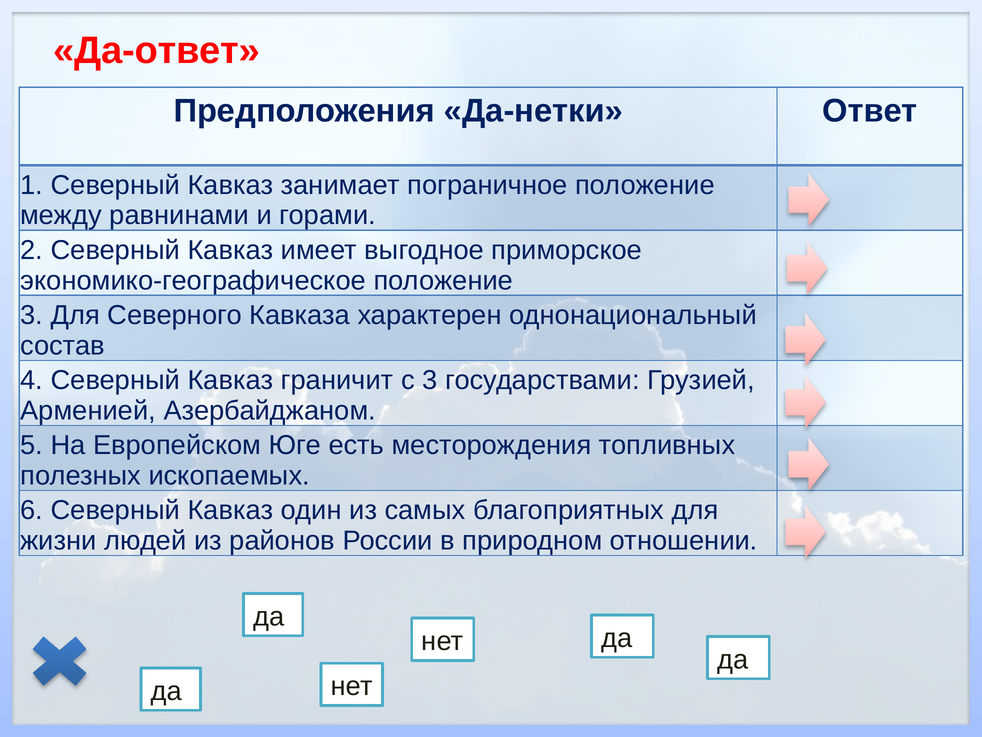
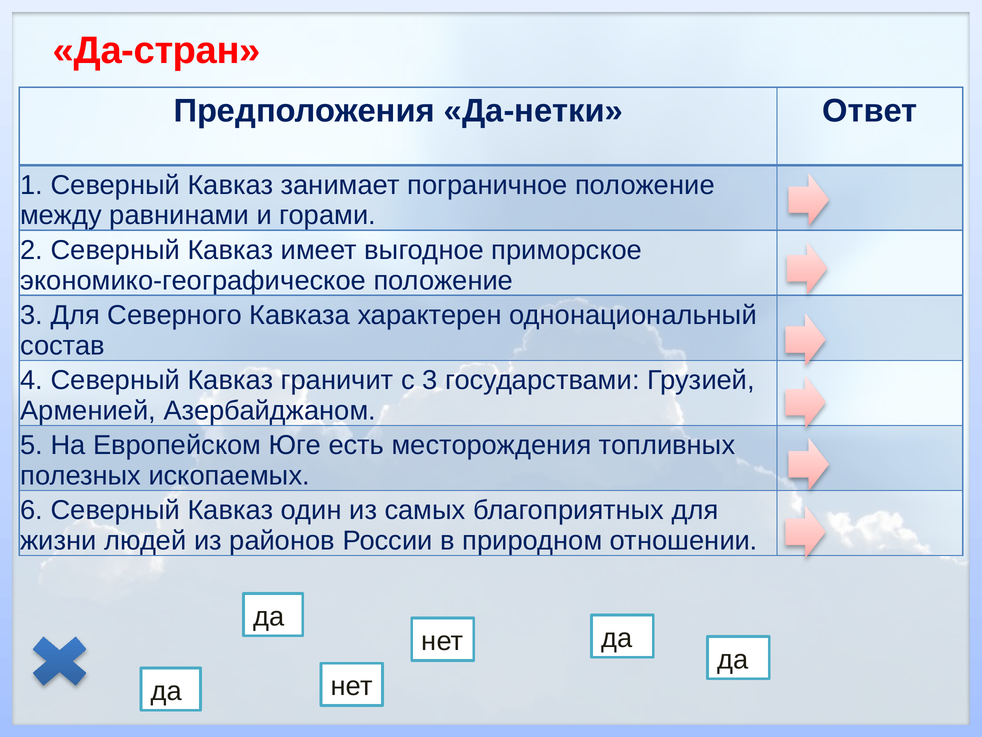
Да-ответ: Да-ответ -> Да-стран
